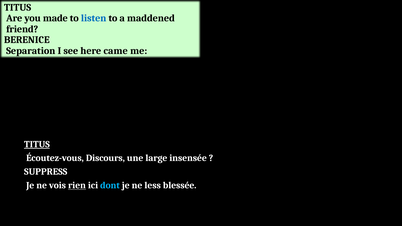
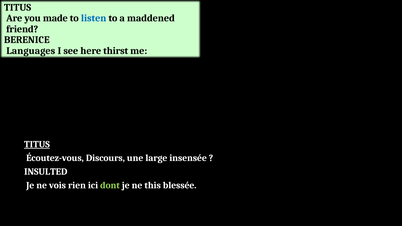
Separation: Separation -> Languages
came: came -> thirst
SUPPRESS: SUPPRESS -> INSULTED
rien underline: present -> none
dont colour: light blue -> light green
less: less -> this
